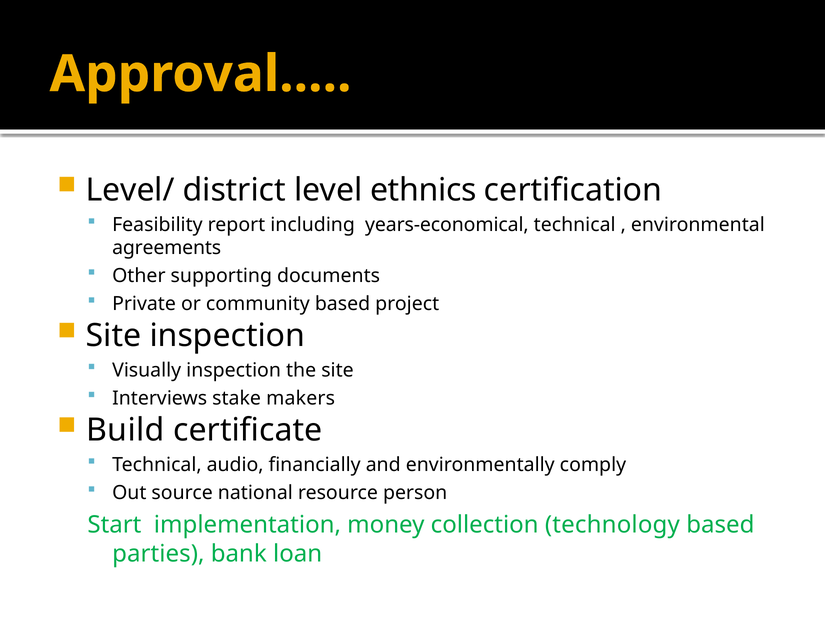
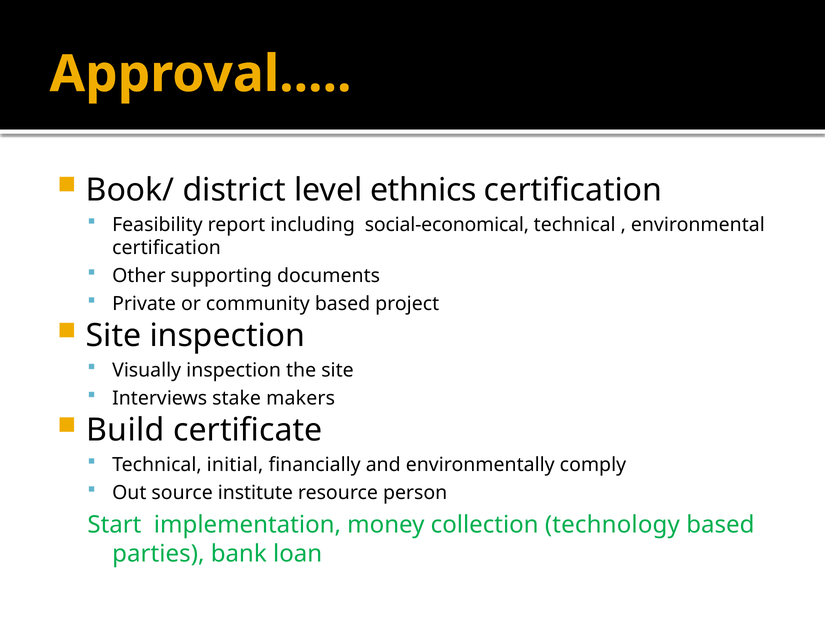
Level/: Level/ -> Book/
years-economical: years-economical -> social-economical
agreements at (167, 248): agreements -> certification
audio: audio -> initial
national: national -> institute
